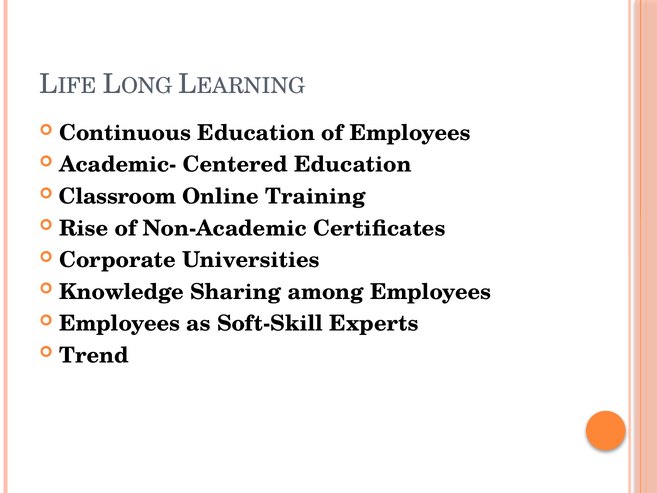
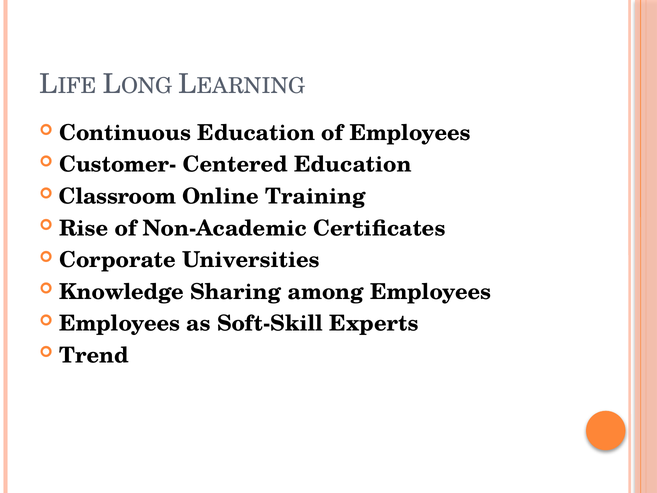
Academic-: Academic- -> Customer-
